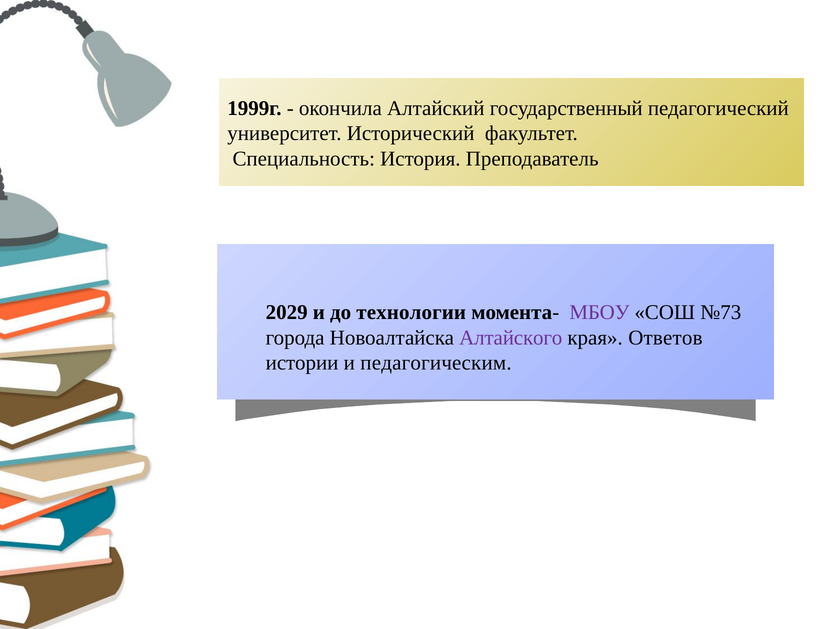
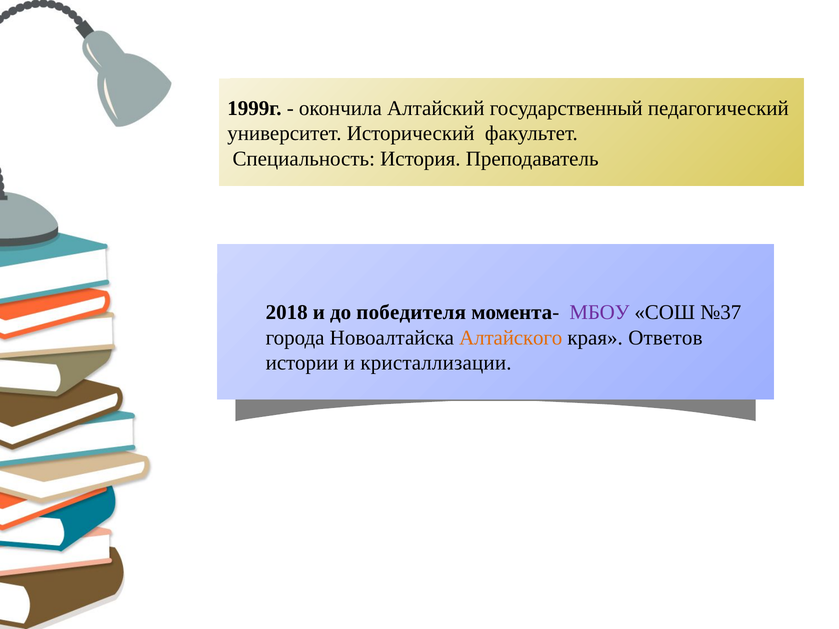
2029: 2029 -> 2018
технологии: технологии -> победителя
№73: №73 -> №37
Алтайского colour: purple -> orange
педагогическим: педагогическим -> кристаллизации
